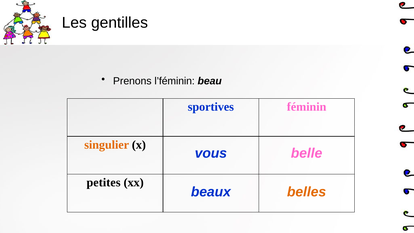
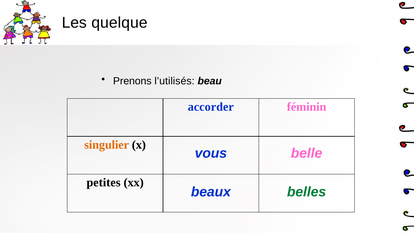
gentilles: gentilles -> quelque
l’féminin: l’féminin -> l’utilisés
sportives: sportives -> accorder
belles colour: orange -> green
